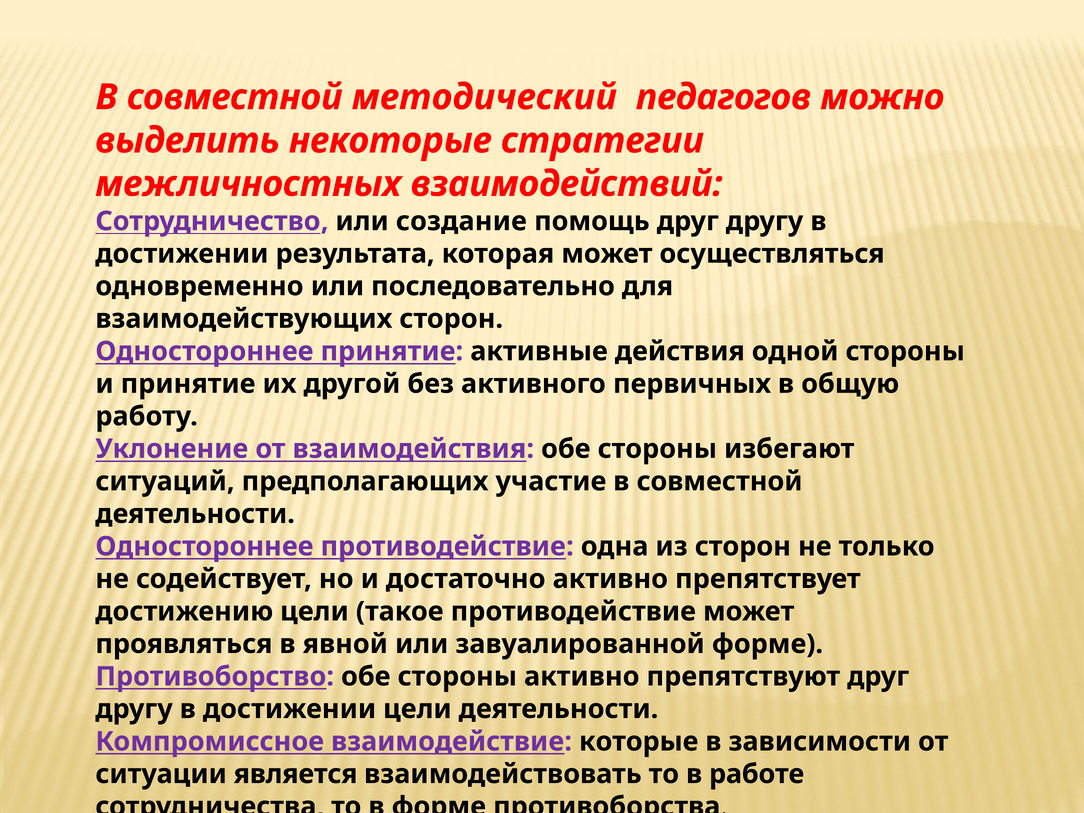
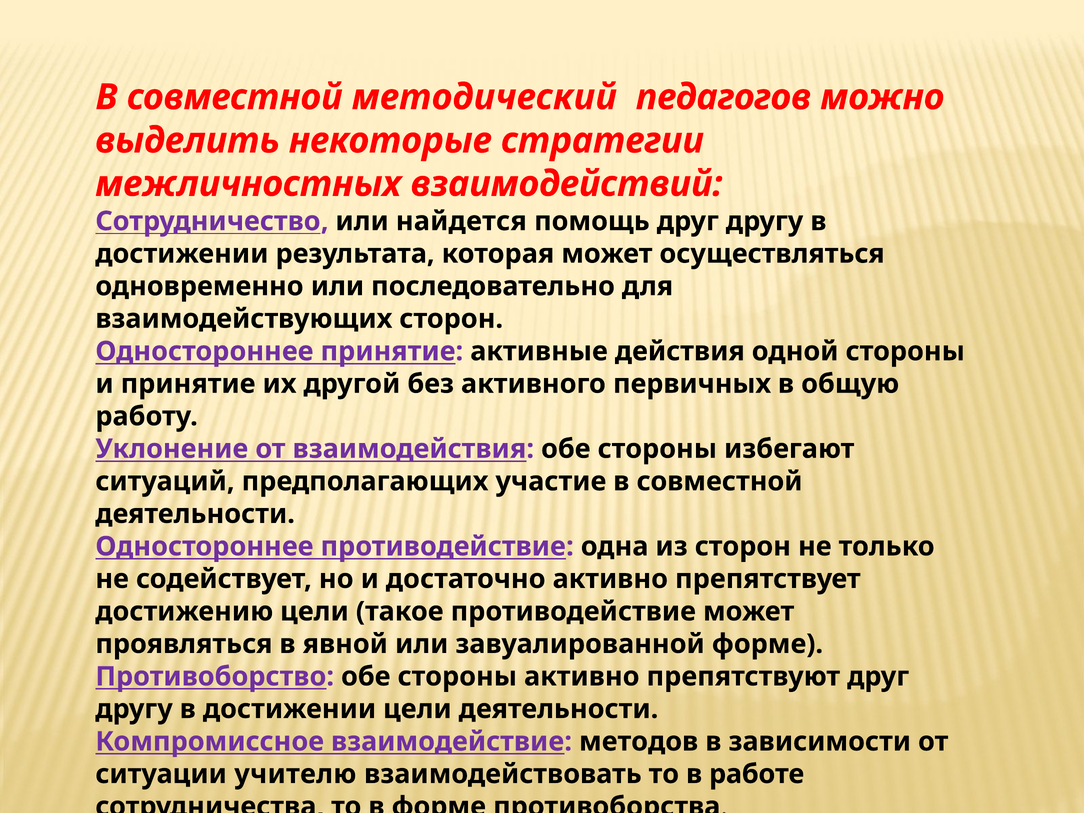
создание: создание -> найдется
которые: которые -> методов
является: является -> учителю
